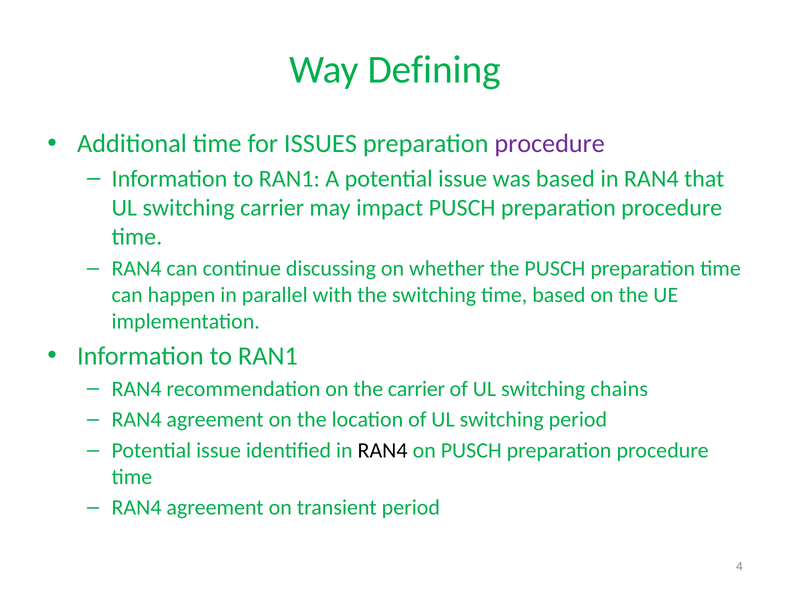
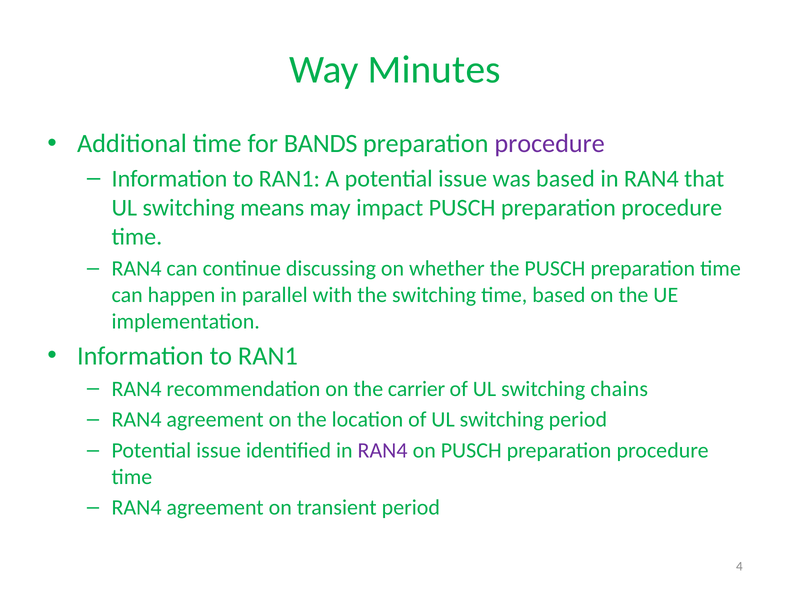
Defining: Defining -> Minutes
ISSUES: ISSUES -> BANDS
switching carrier: carrier -> means
RAN4 at (383, 450) colour: black -> purple
